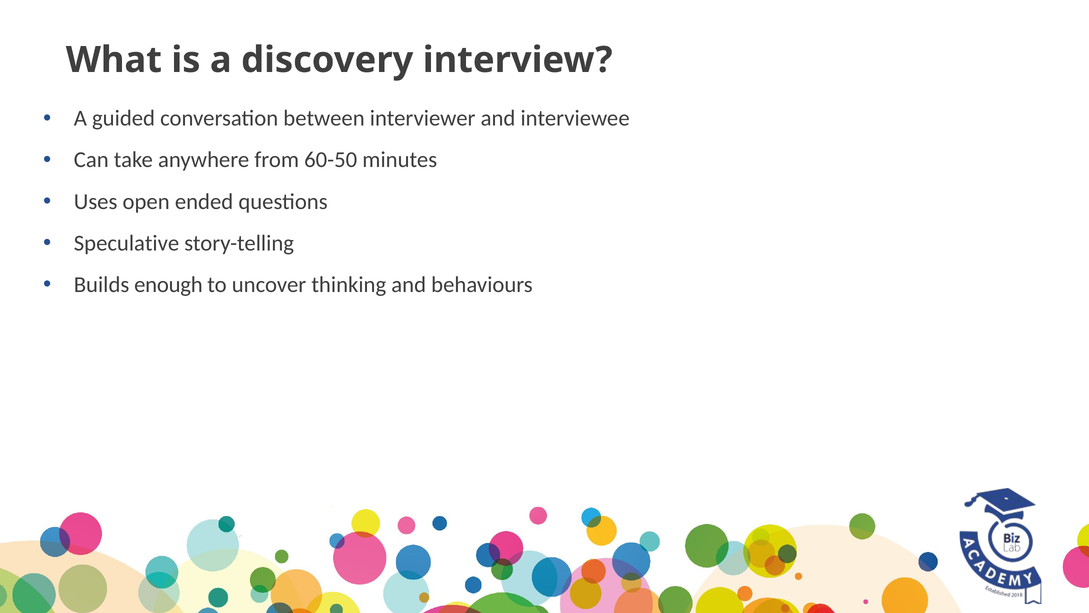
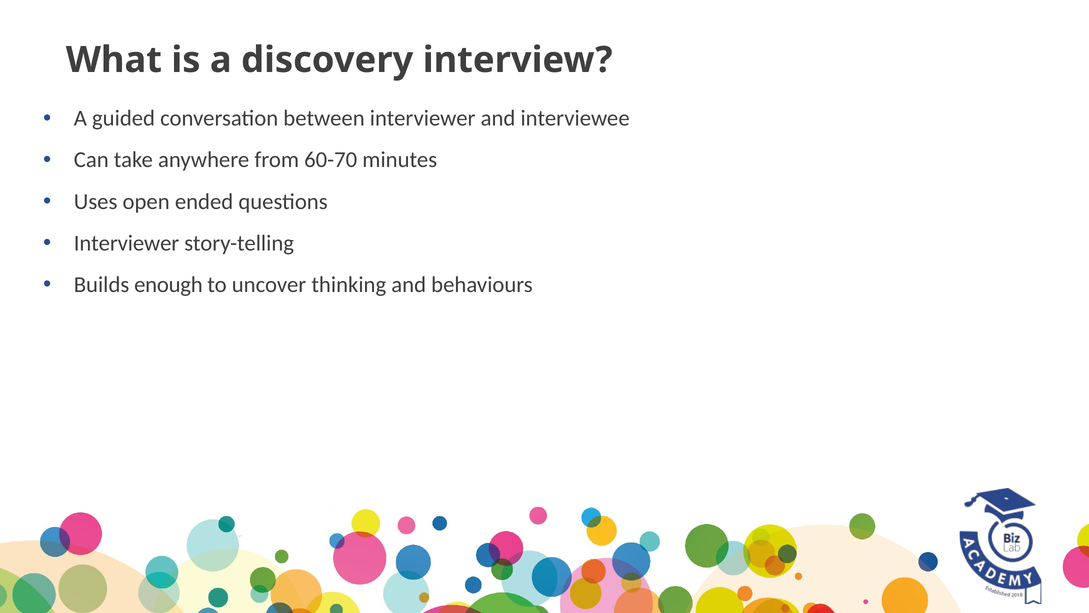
60-50: 60-50 -> 60-70
Speculative at (127, 243): Speculative -> Interviewer
